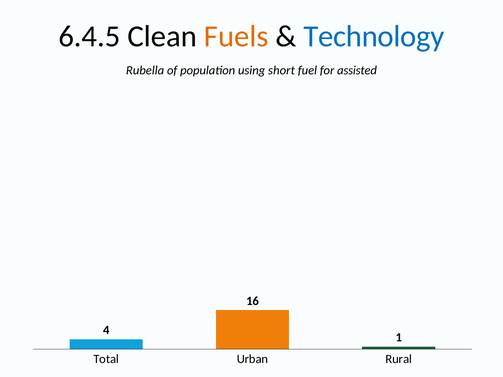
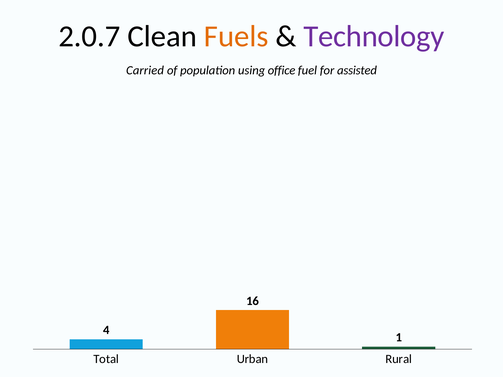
6.4.5: 6.4.5 -> 2.0.7
Technology colour: blue -> purple
Rubella: Rubella -> Carried
short: short -> office
